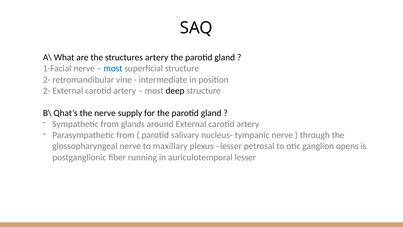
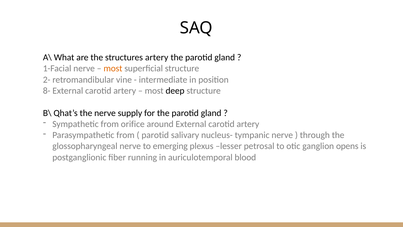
most at (113, 69) colour: blue -> orange
2- at (47, 91): 2- -> 8-
glands: glands -> orifice
maxillary: maxillary -> emerging
auriculotemporal lesser: lesser -> blood
